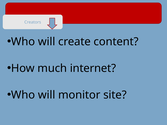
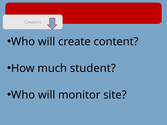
internet: internet -> student
